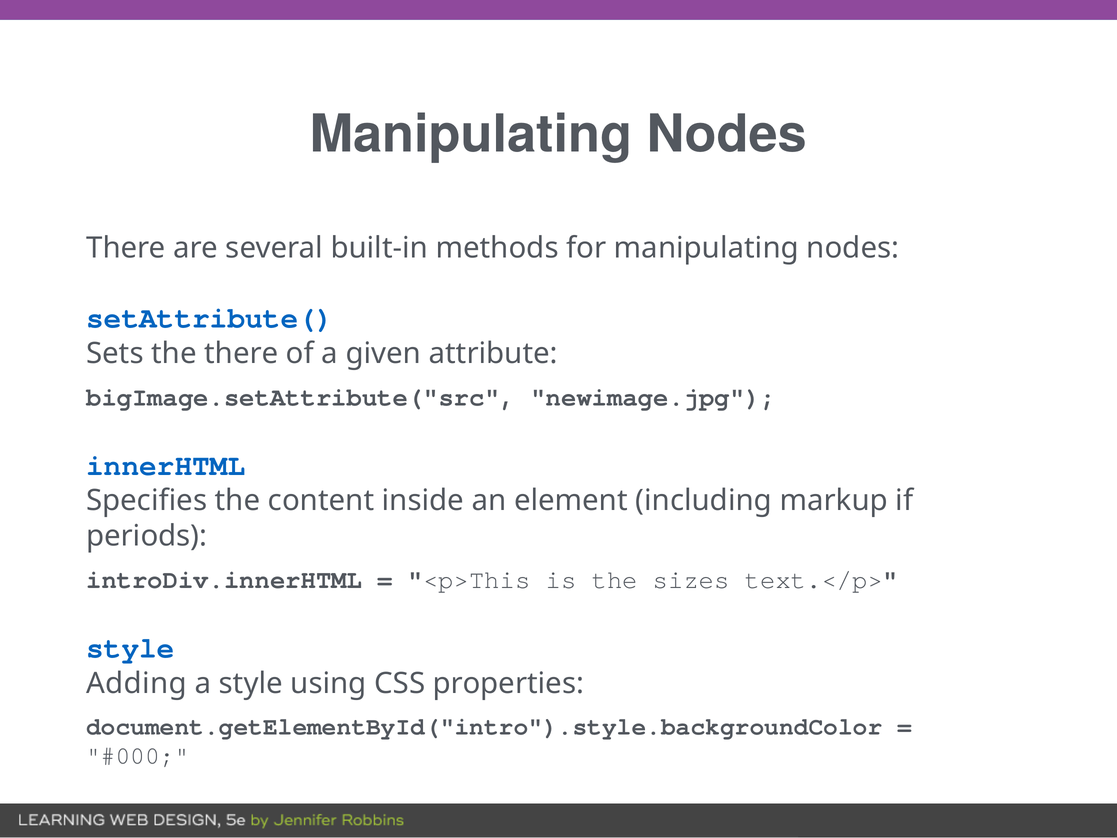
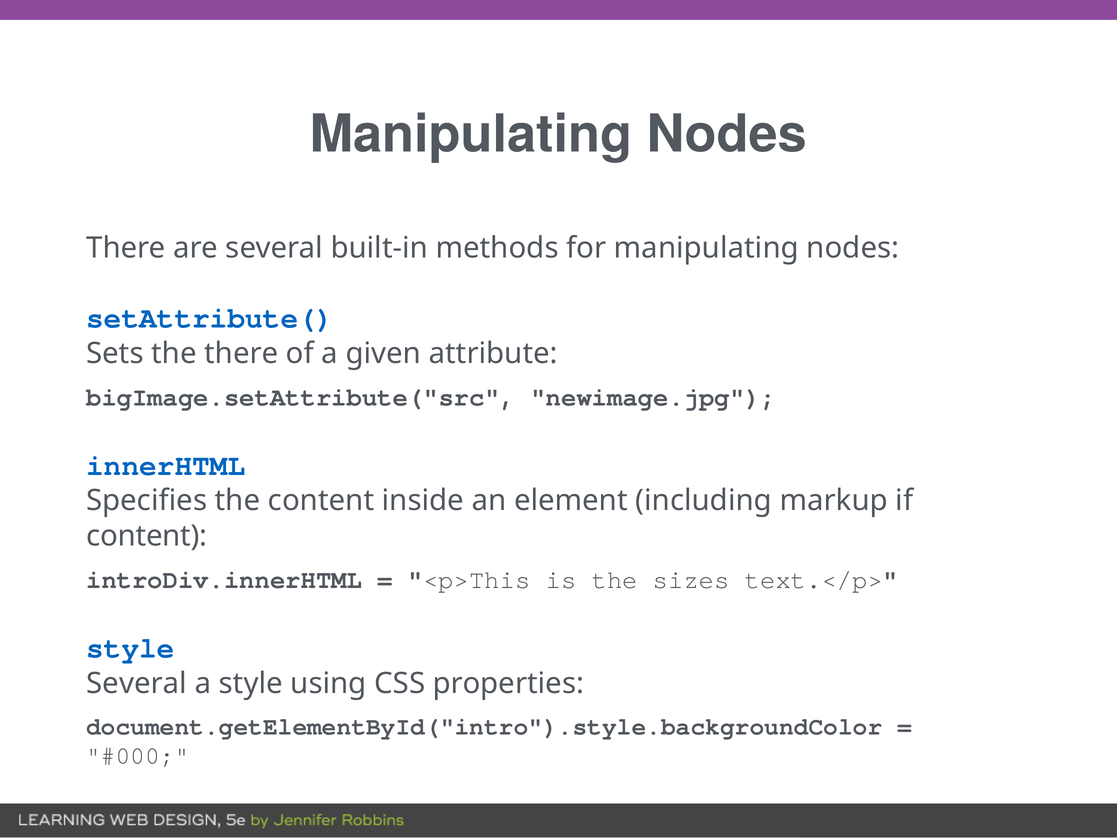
periods at (147, 536): periods -> content
Adding at (136, 683): Adding -> Several
